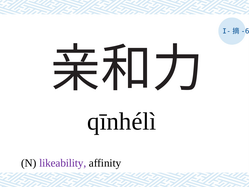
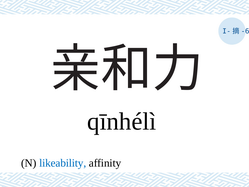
likeability colour: purple -> blue
